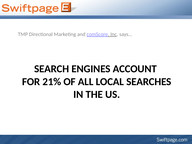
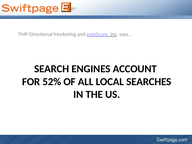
21%: 21% -> 52%
